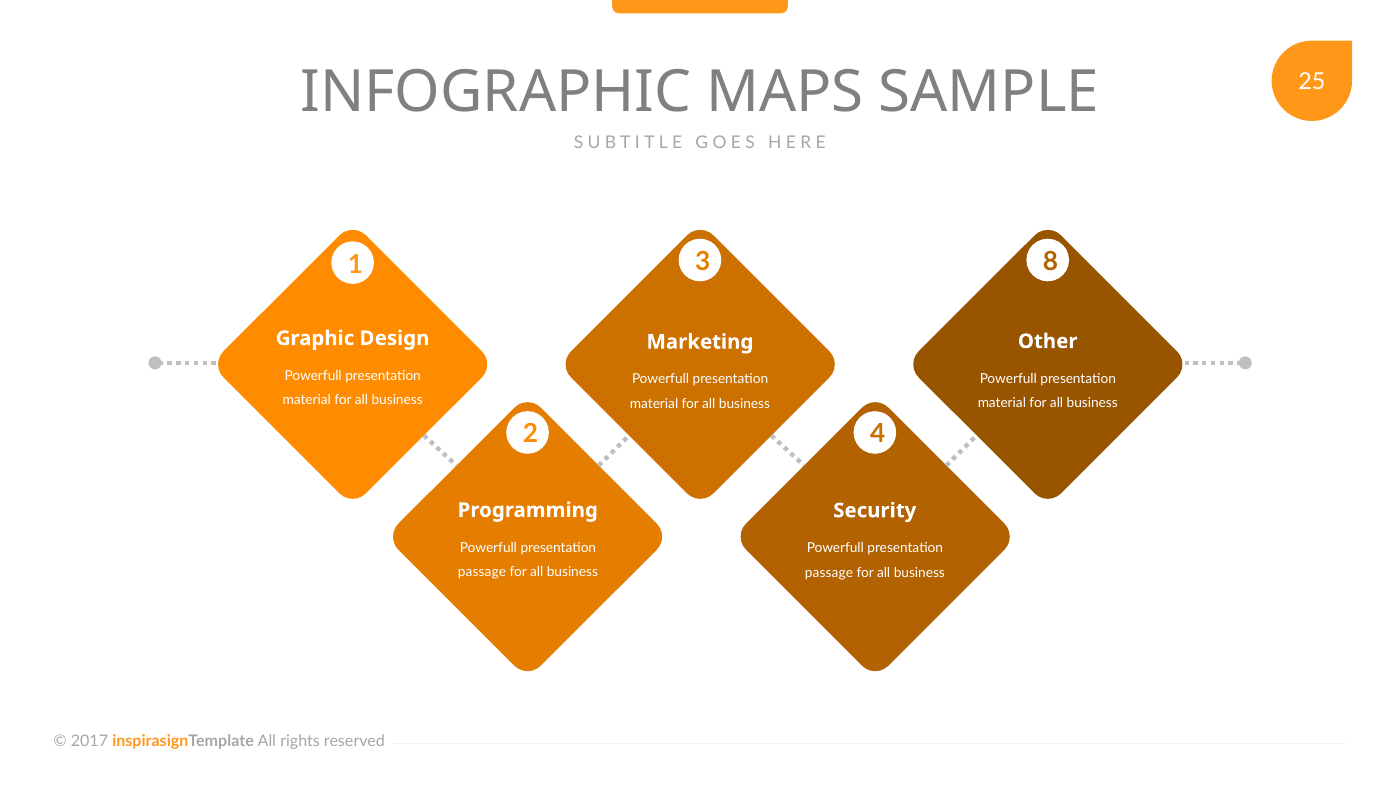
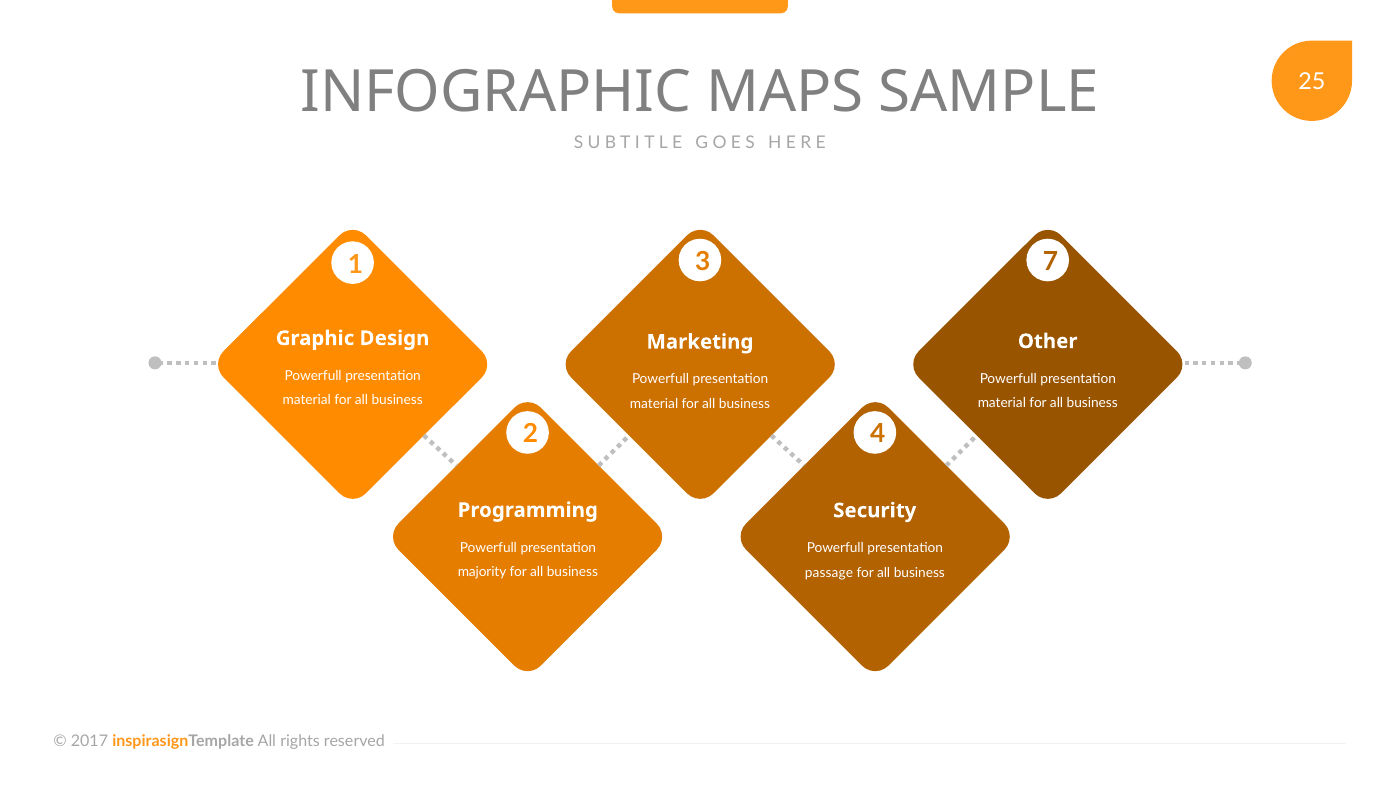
8: 8 -> 7
passage at (482, 573): passage -> majority
